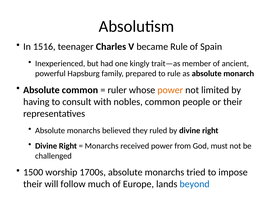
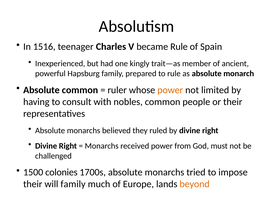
worship: worship -> colonies
will follow: follow -> family
beyond colour: blue -> orange
